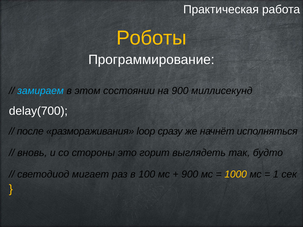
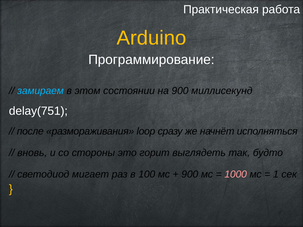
Роботы: Роботы -> Arduino
delay(700: delay(700 -> delay(751
1000 colour: yellow -> pink
